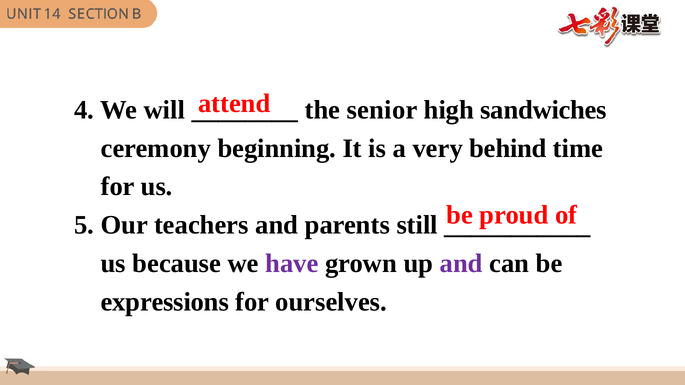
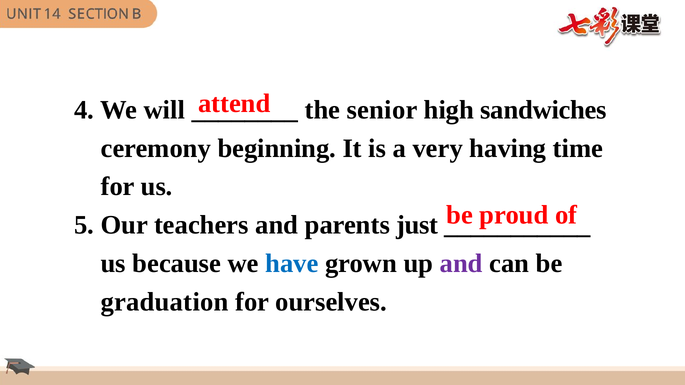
behind: behind -> having
still: still -> just
have colour: purple -> blue
expressions: expressions -> graduation
